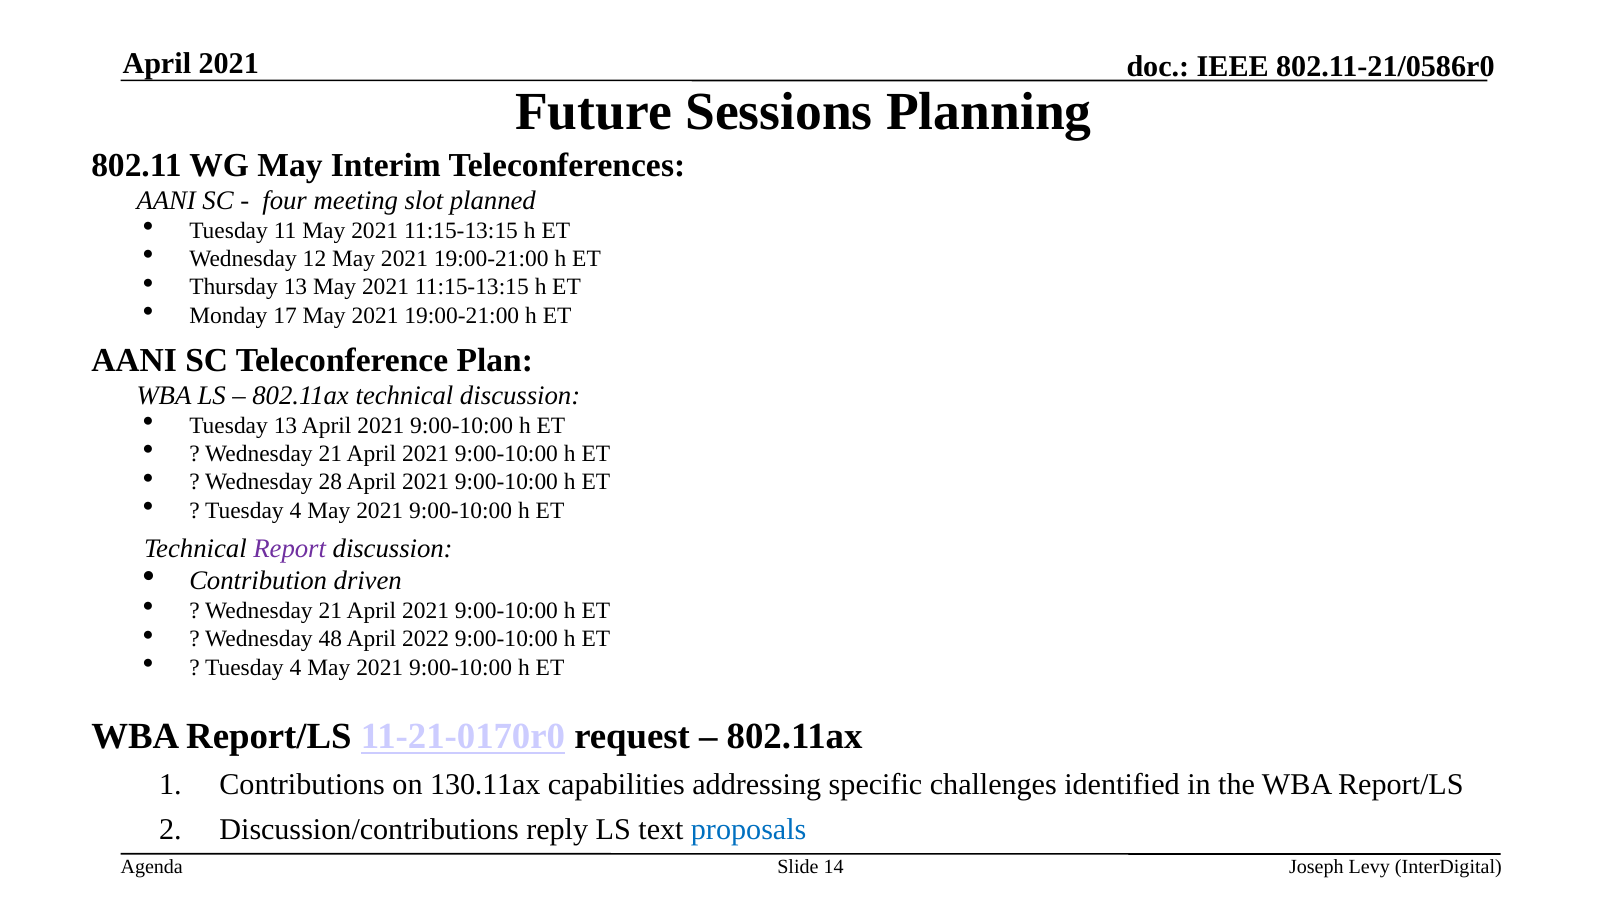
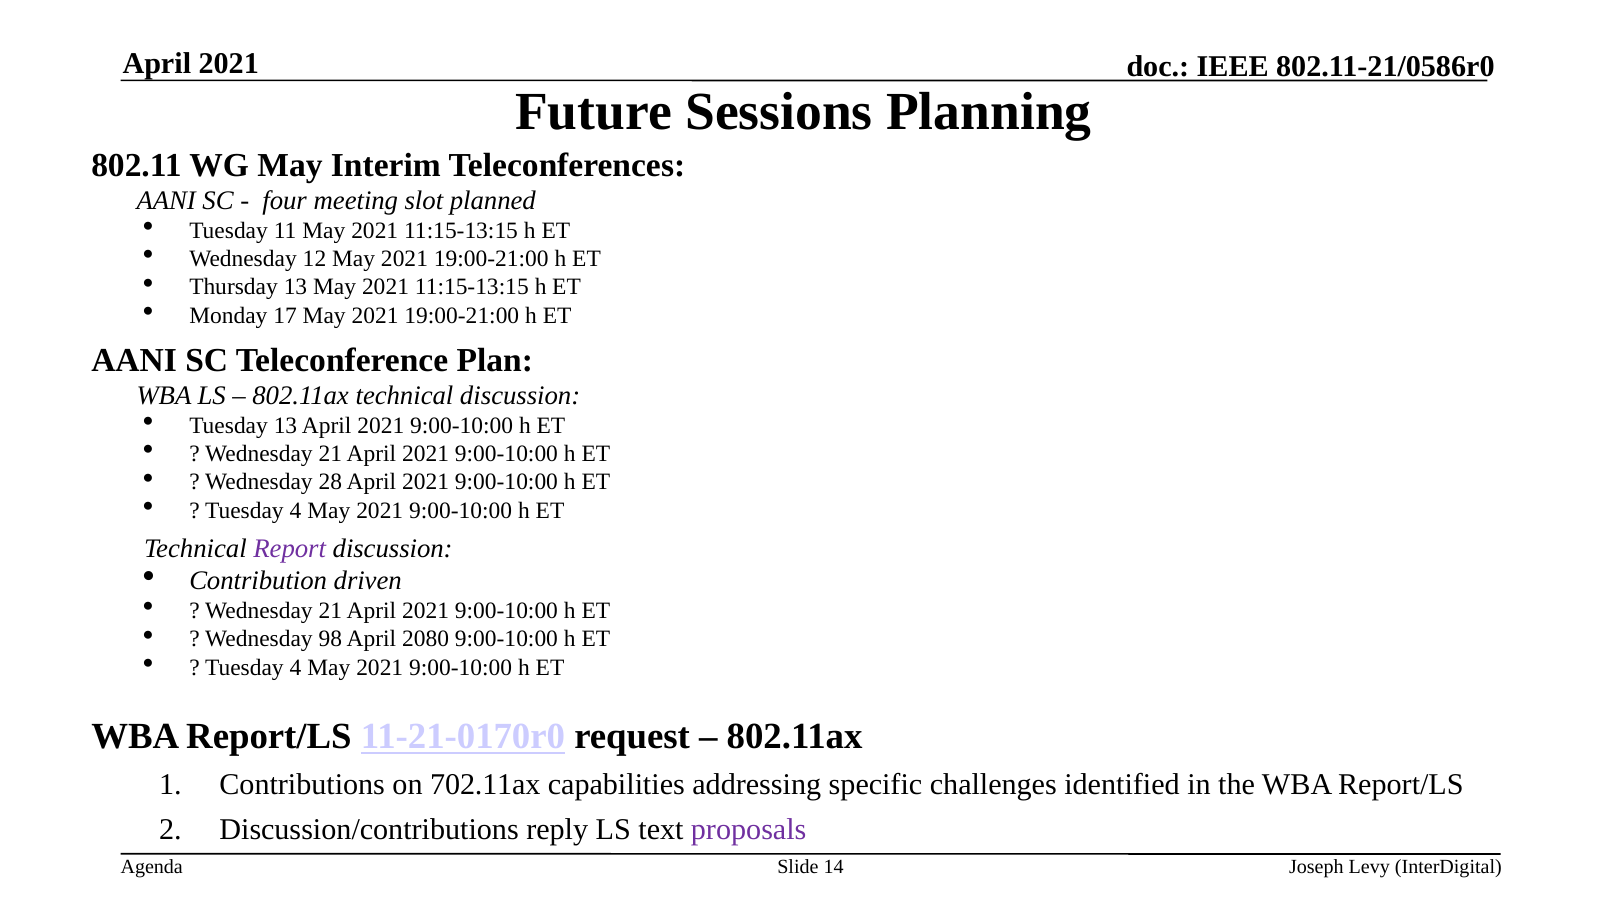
48: 48 -> 98
2022: 2022 -> 2080
130.11ax: 130.11ax -> 702.11ax
proposals colour: blue -> purple
